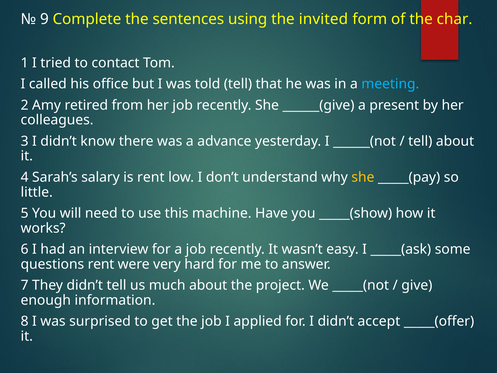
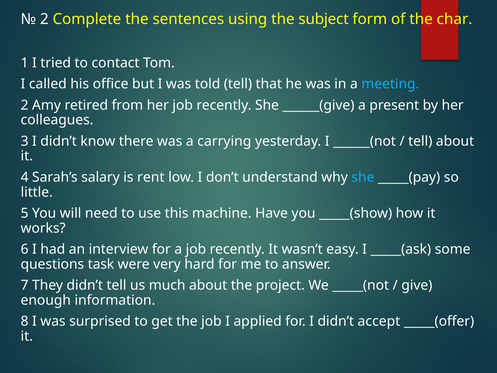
9 at (44, 19): 9 -> 2
invited: invited -> subject
advance: advance -> carrying
she at (363, 177) colour: yellow -> light blue
questions rent: rent -> task
